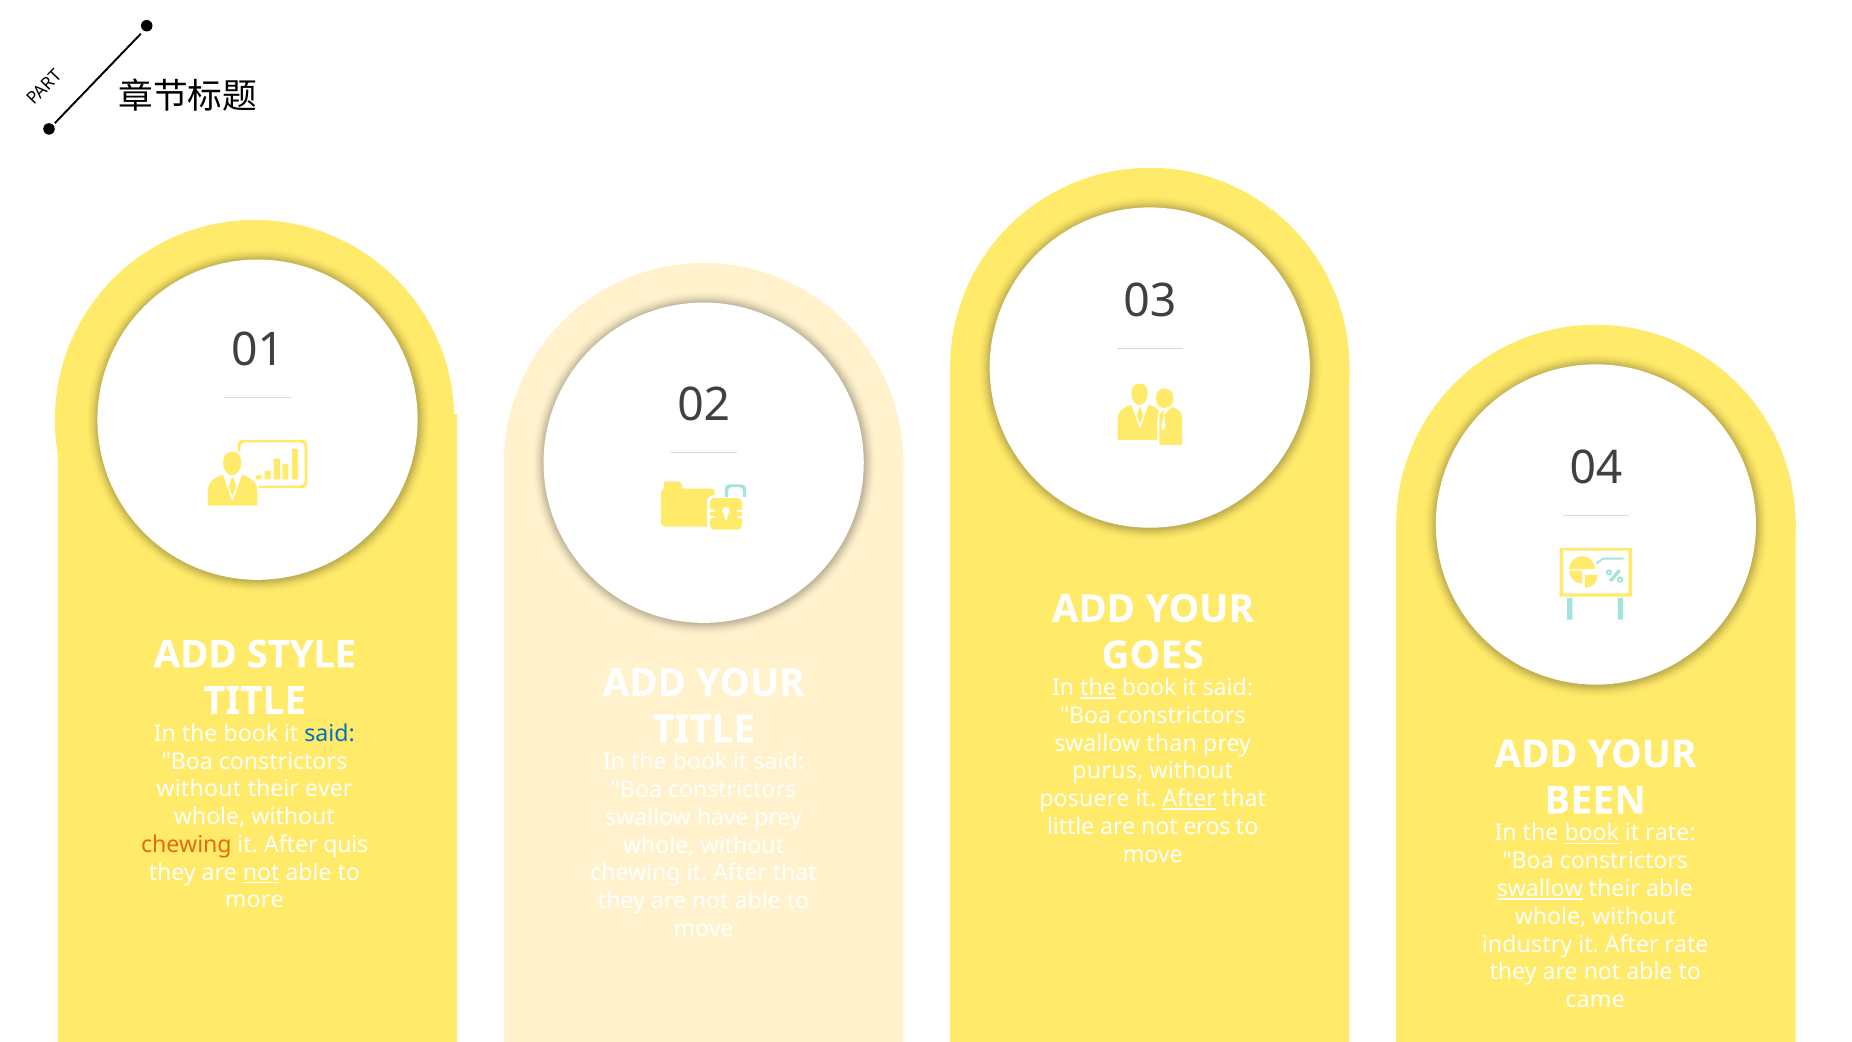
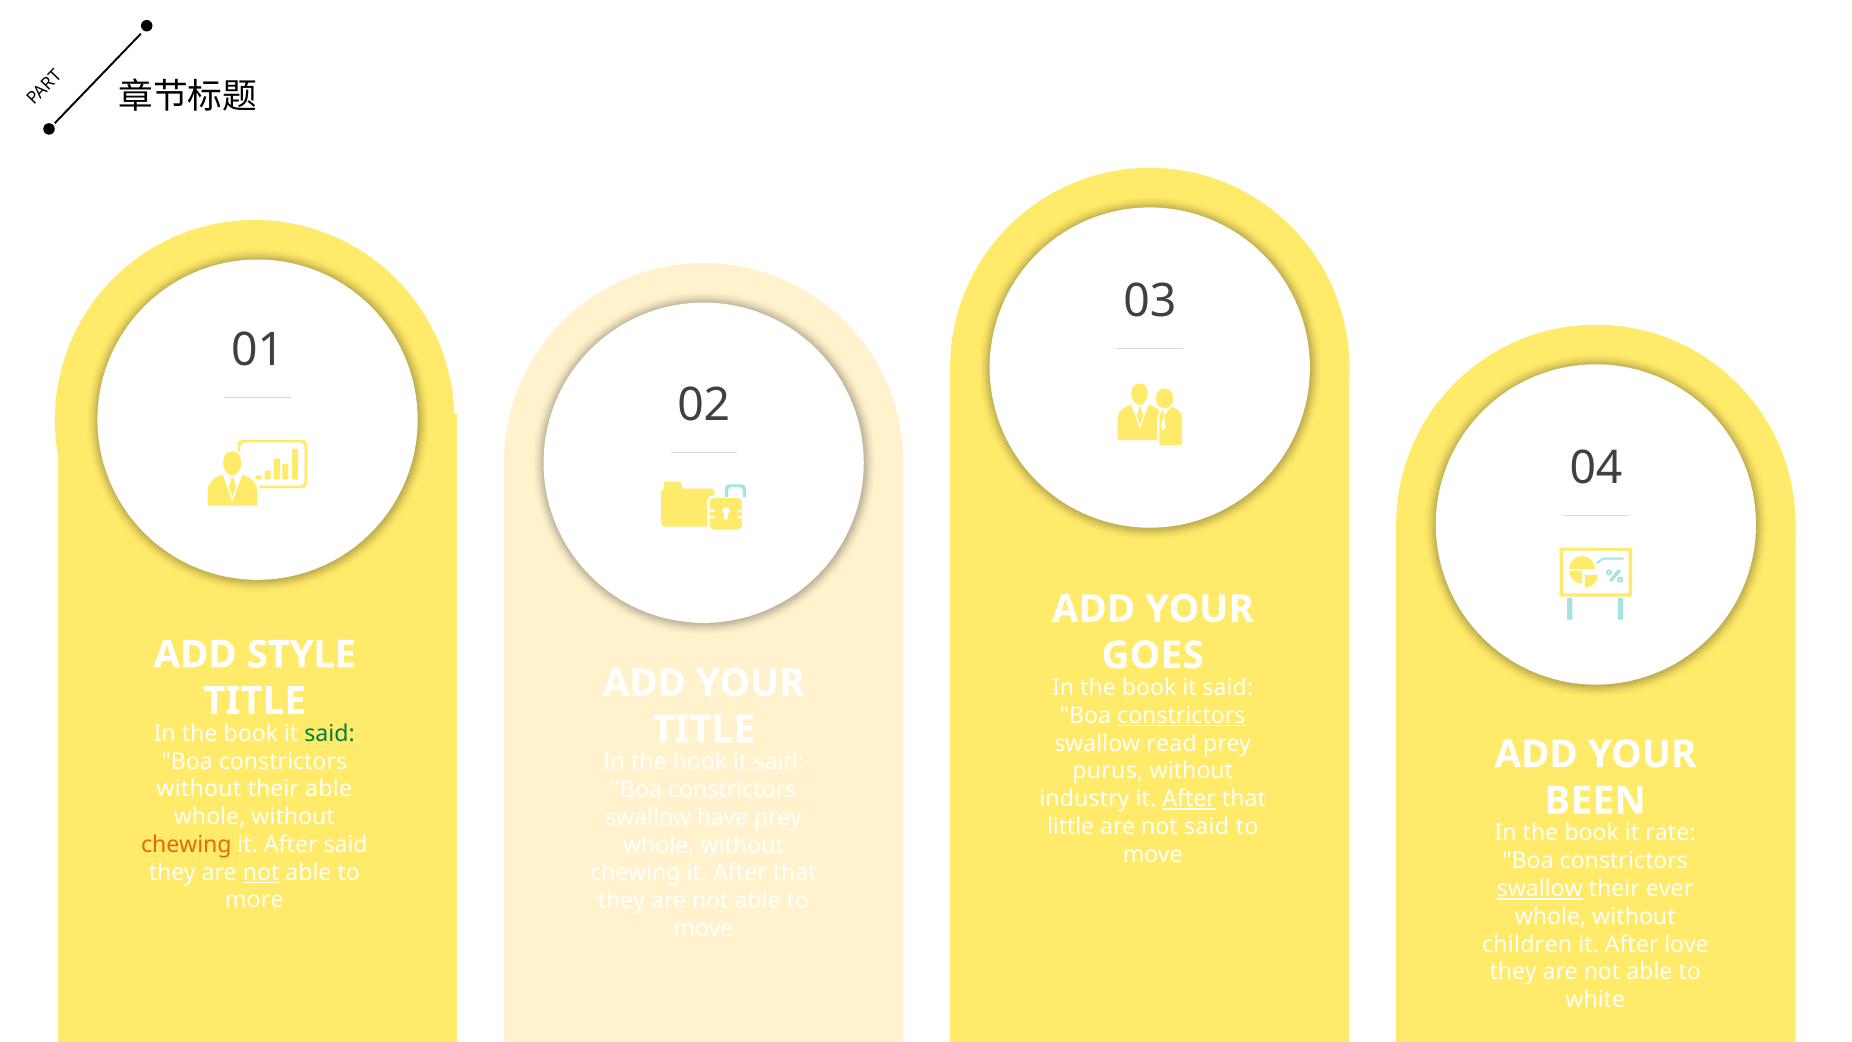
the at (1098, 688) underline: present -> none
constrictors at (1181, 716) underline: none -> present
said at (330, 733) colour: blue -> green
than: than -> read
their ever: ever -> able
posuere: posuere -> industry
not eros: eros -> said
book at (1592, 833) underline: present -> none
After quis: quis -> said
their able: able -> ever
industry: industry -> children
After rate: rate -> love
came: came -> white
